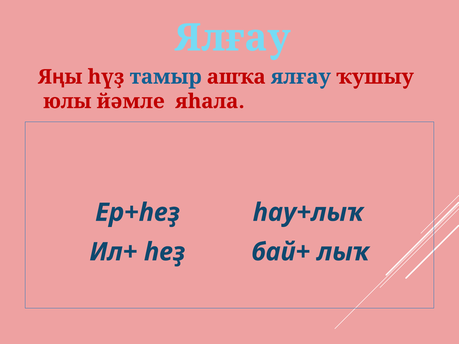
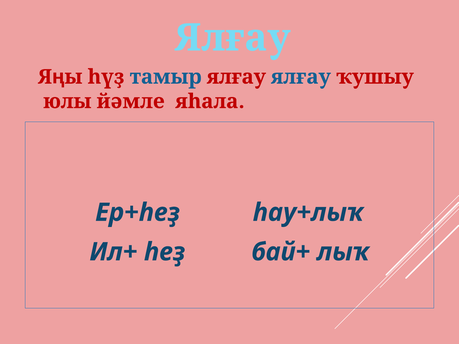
тамыр ашҡа: ашҡа -> ялғау
